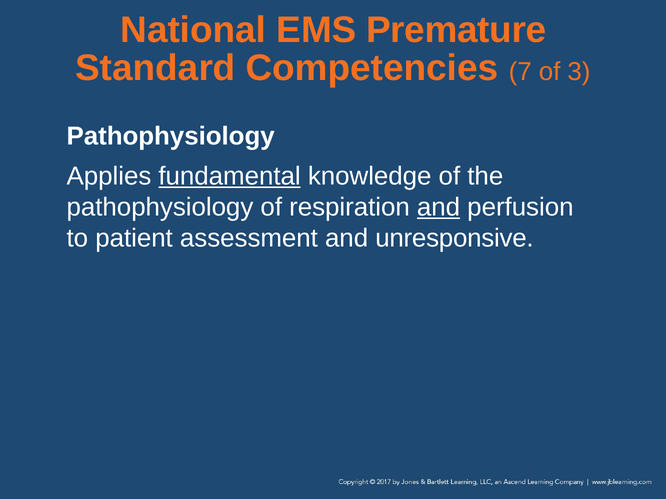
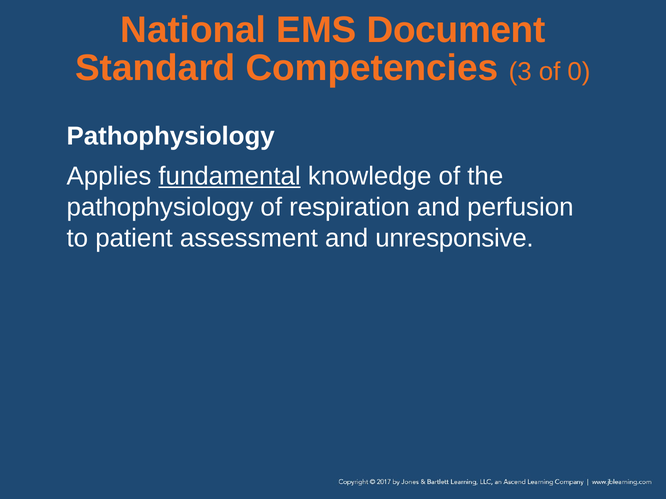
Premature: Premature -> Document
7: 7 -> 3
3: 3 -> 0
and at (439, 207) underline: present -> none
